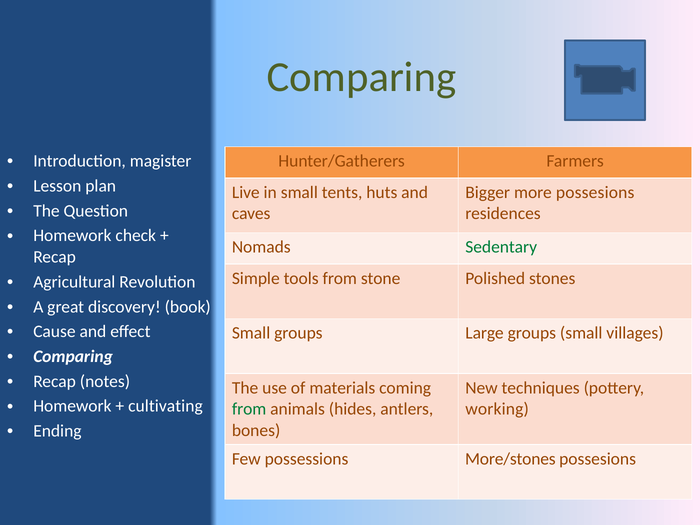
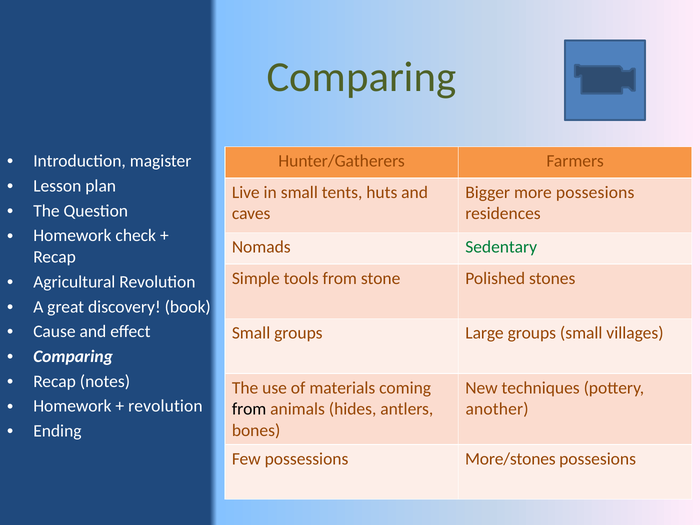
cultivating at (165, 406): cultivating -> revolution
from at (249, 409) colour: green -> black
working: working -> another
